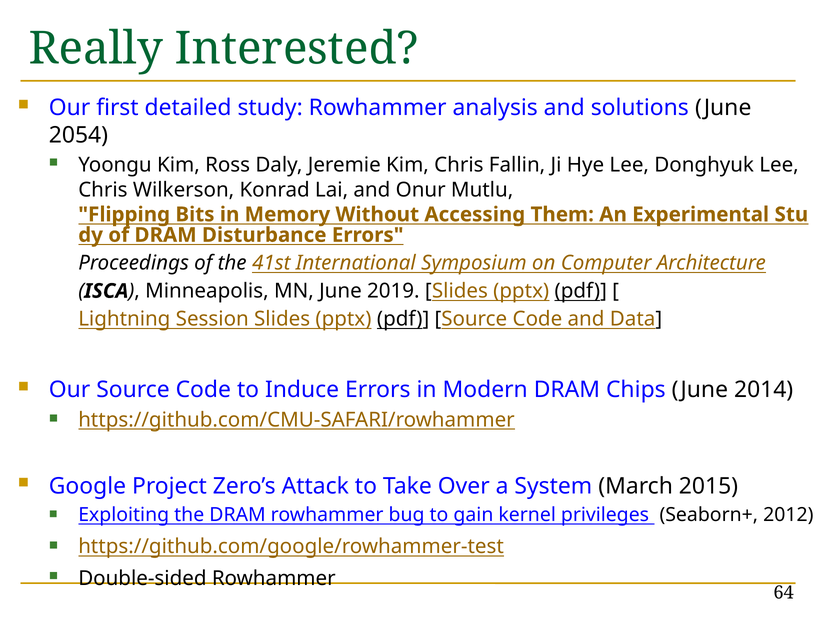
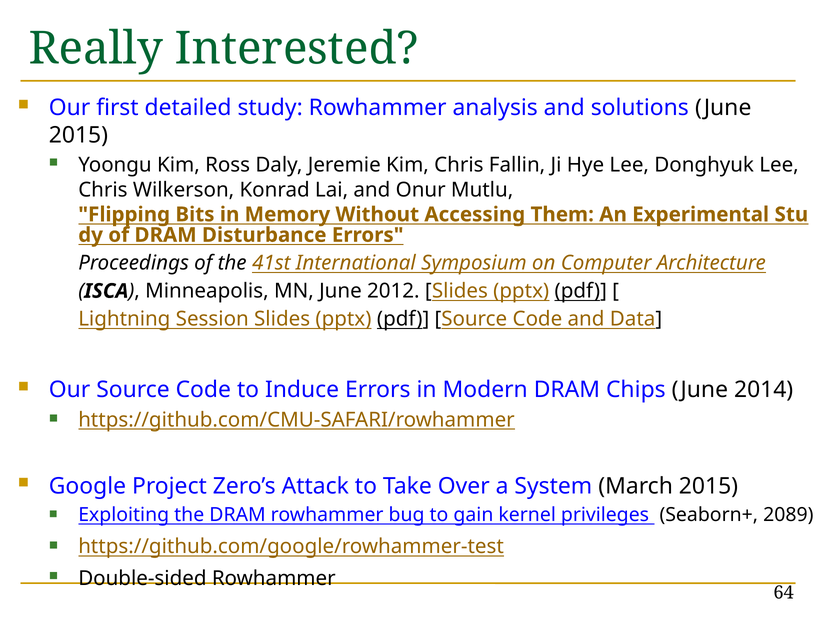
2054 at (78, 135): 2054 -> 2015
2019: 2019 -> 2012
2012: 2012 -> 2089
